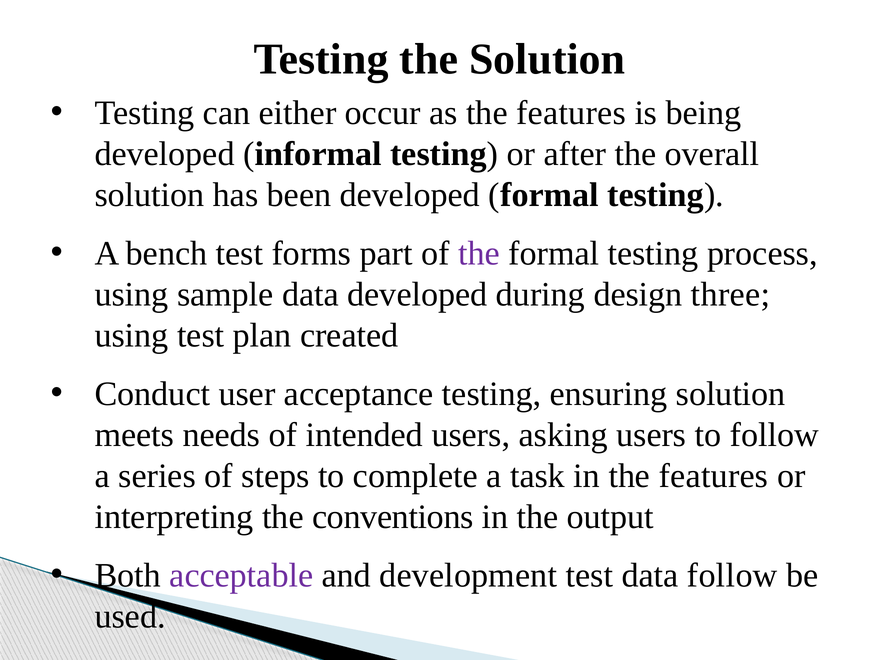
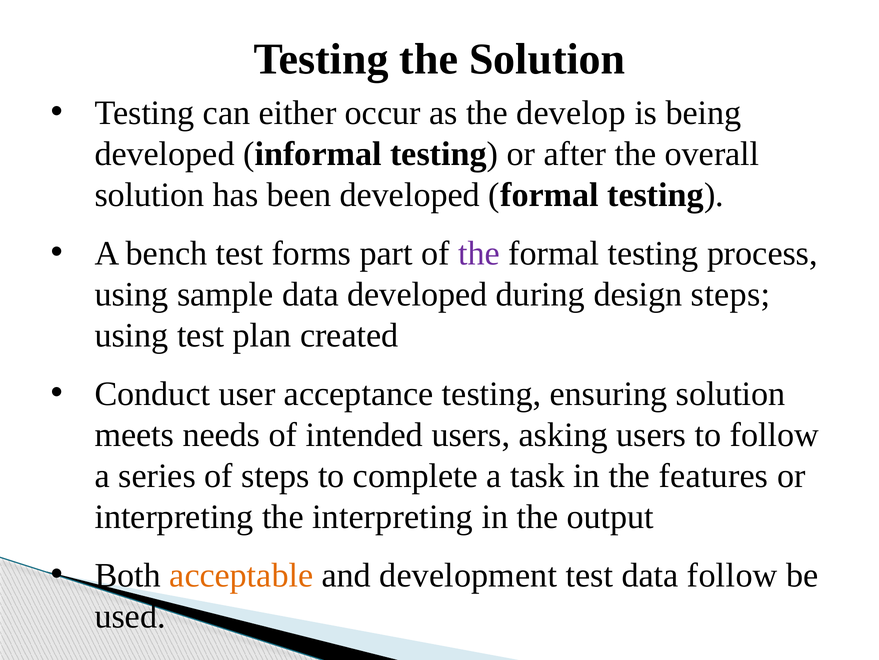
as the features: features -> develop
design three: three -> steps
the conventions: conventions -> interpreting
acceptable colour: purple -> orange
